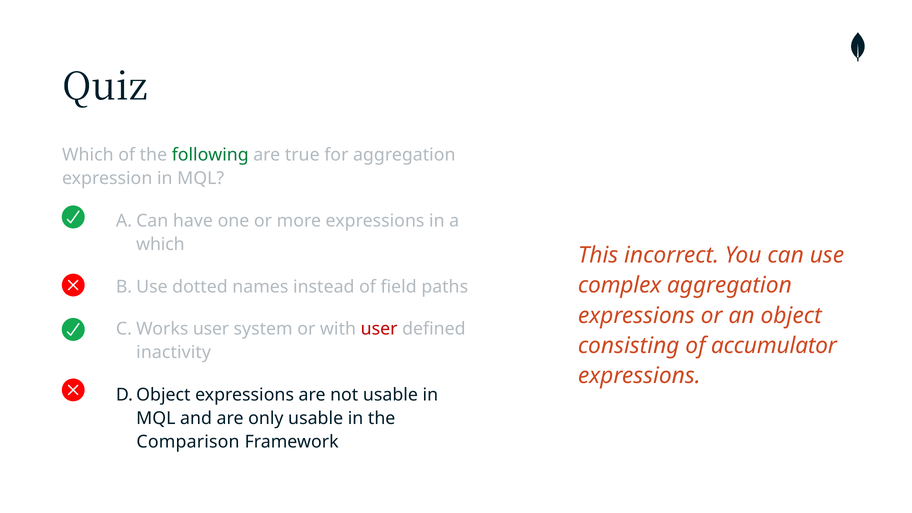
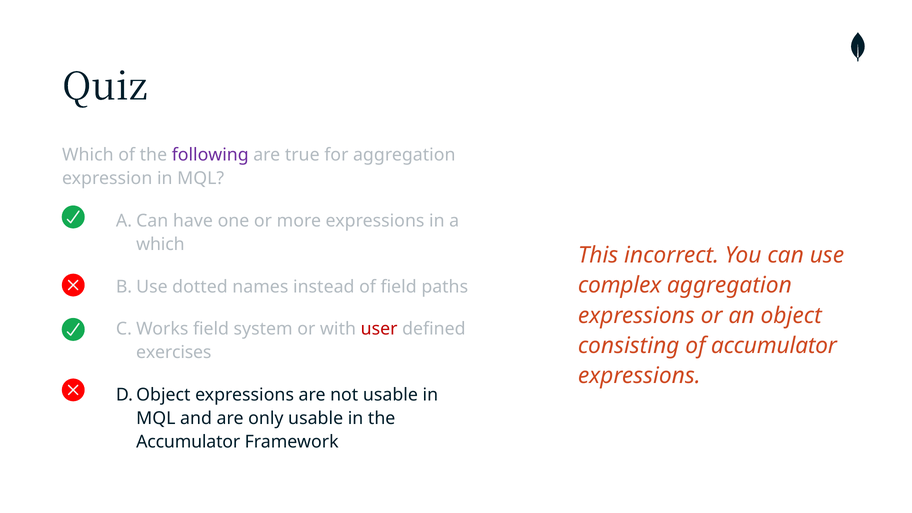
following colour: green -> purple
user at (211, 329): user -> field
inactivity: inactivity -> exercises
Comparison at (188, 442): Comparison -> Accumulator
